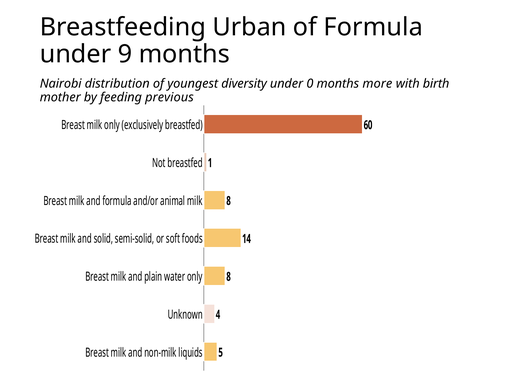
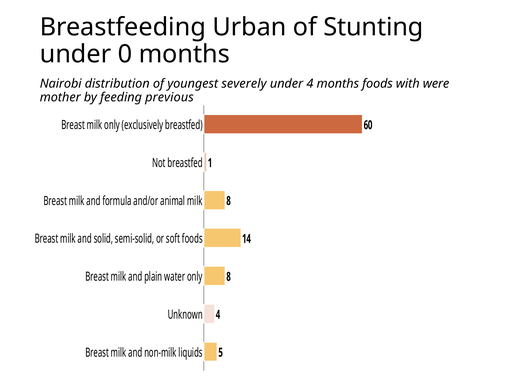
of Formula: Formula -> Stunting
9: 9 -> 0
diversity: diversity -> severely
under 0: 0 -> 4
months more: more -> foods
birth: birth -> were
